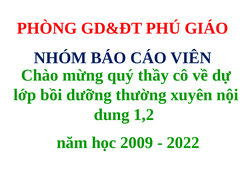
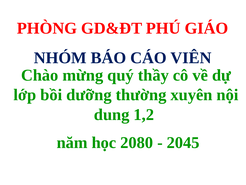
2009: 2009 -> 2080
2022: 2022 -> 2045
